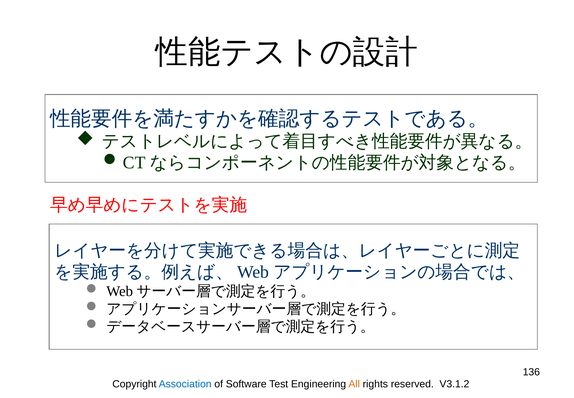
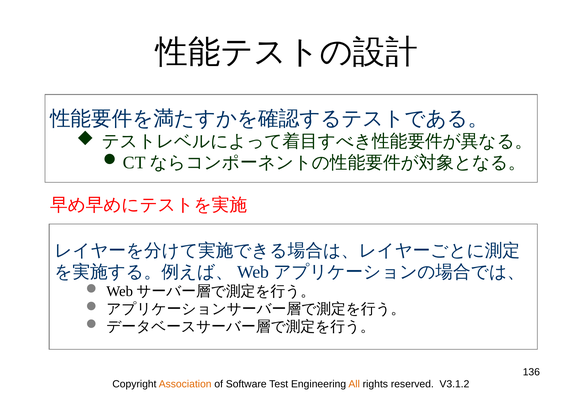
Association colour: blue -> orange
